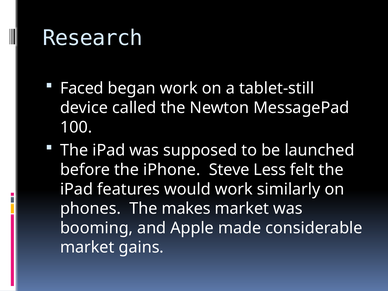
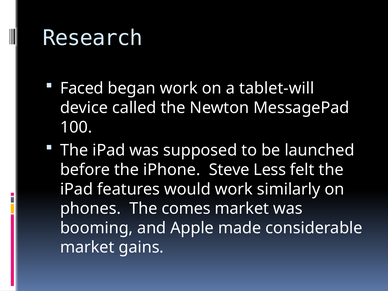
tablet-still: tablet-still -> tablet-will
makes: makes -> comes
